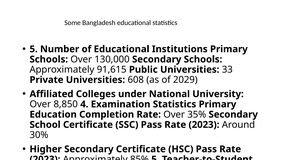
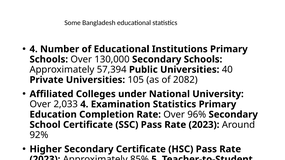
5 at (34, 49): 5 -> 4
91,615: 91,615 -> 57,394
33: 33 -> 40
608: 608 -> 105
2029: 2029 -> 2082
8,850: 8,850 -> 2,033
35%: 35% -> 96%
30%: 30% -> 92%
